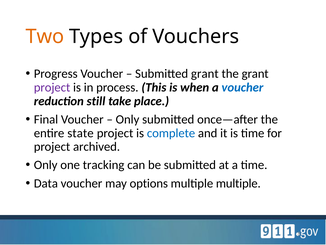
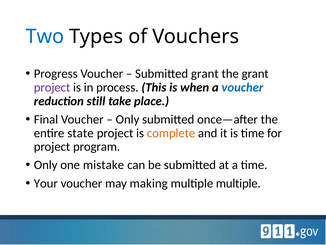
Two colour: orange -> blue
complete colour: blue -> orange
archived: archived -> program
tracking: tracking -> mistake
Data: Data -> Your
options: options -> making
